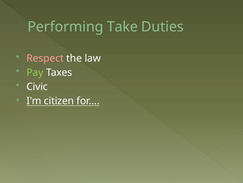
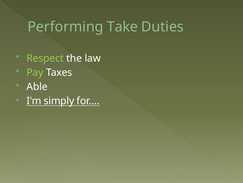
Respect colour: pink -> light green
Civic: Civic -> Able
citizen: citizen -> simply
